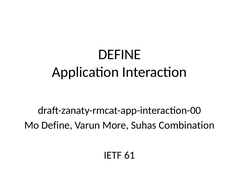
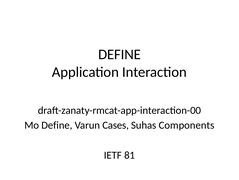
More: More -> Cases
Combination: Combination -> Components
61: 61 -> 81
